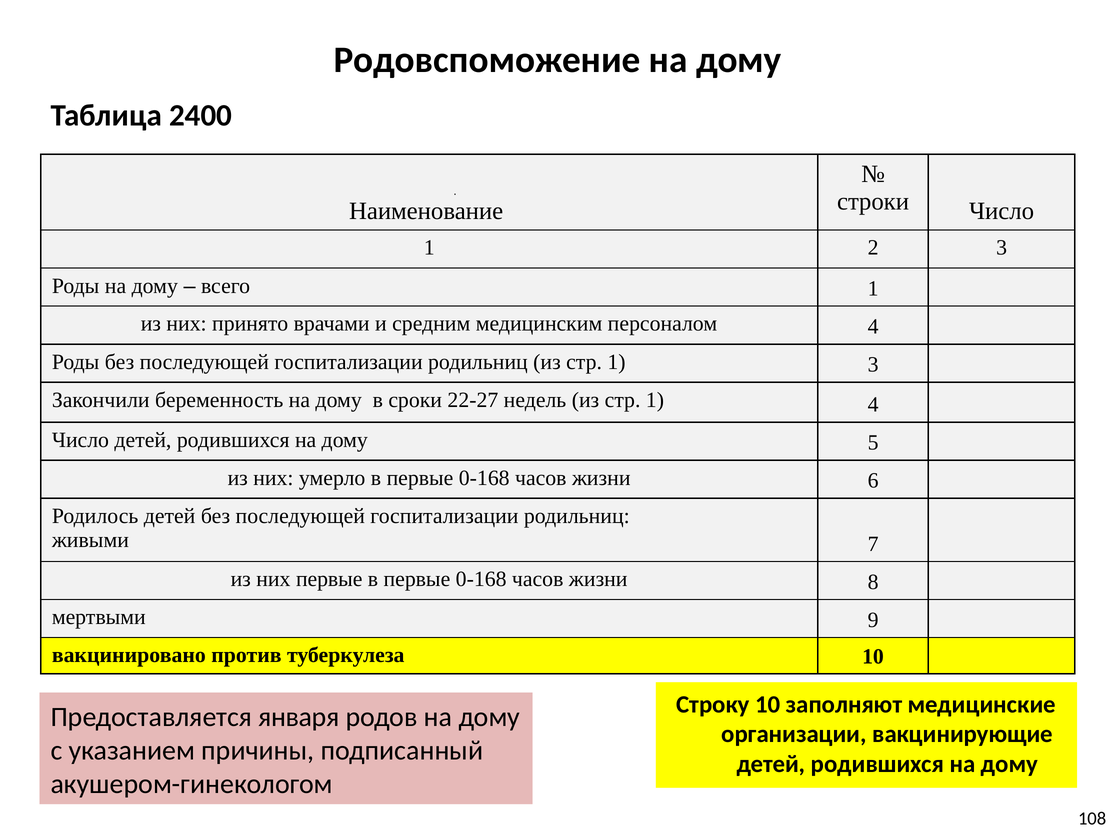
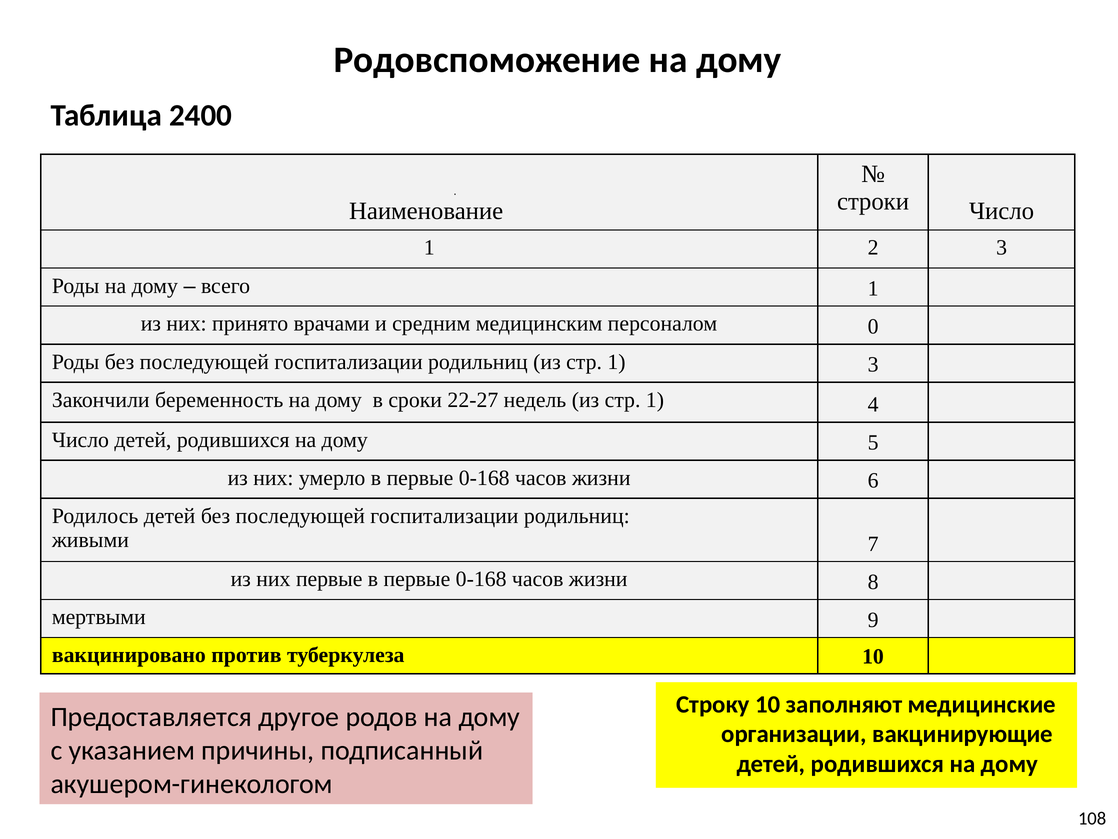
персоналом 4: 4 -> 0
января: января -> другое
